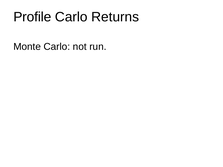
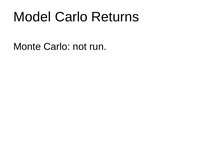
Profile: Profile -> Model
